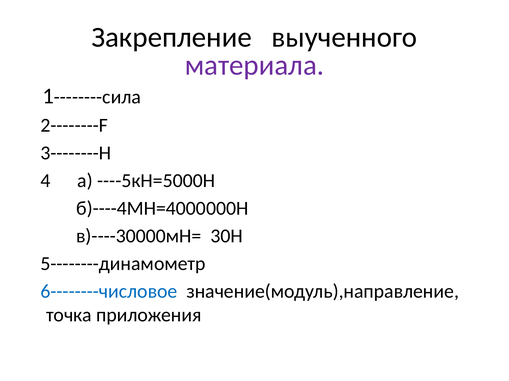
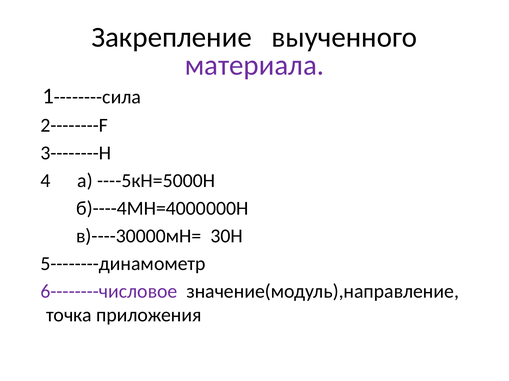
6--------числовое colour: blue -> purple
